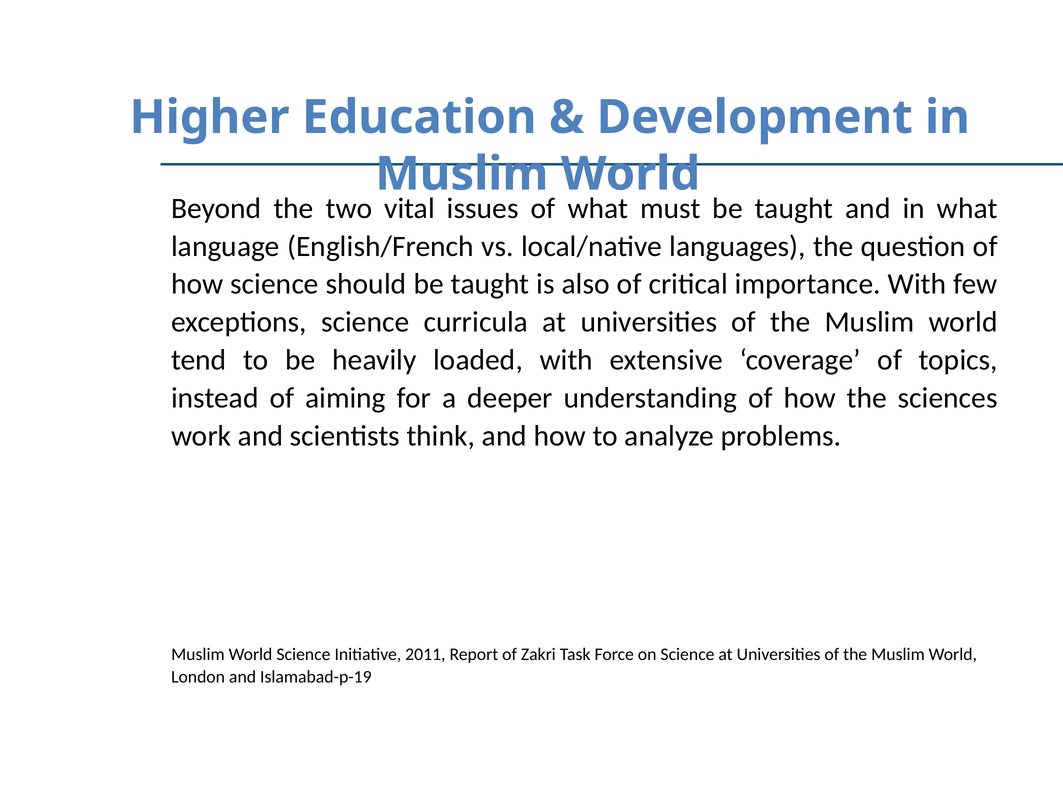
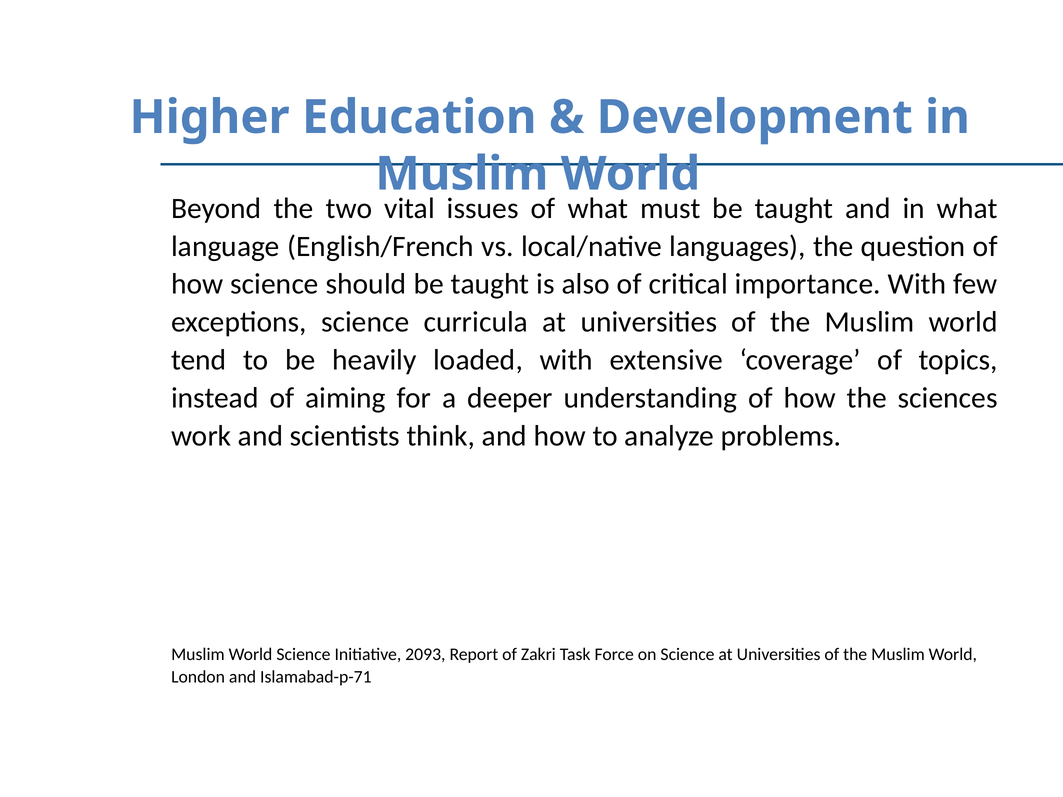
2011: 2011 -> 2093
Islamabad-p-19: Islamabad-p-19 -> Islamabad-p-71
